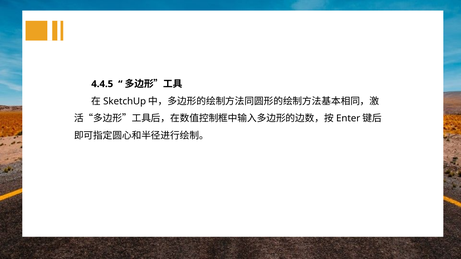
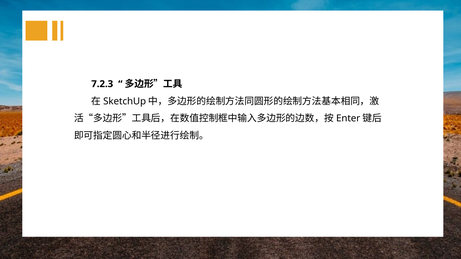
4.4.5: 4.4.5 -> 7.2.3
